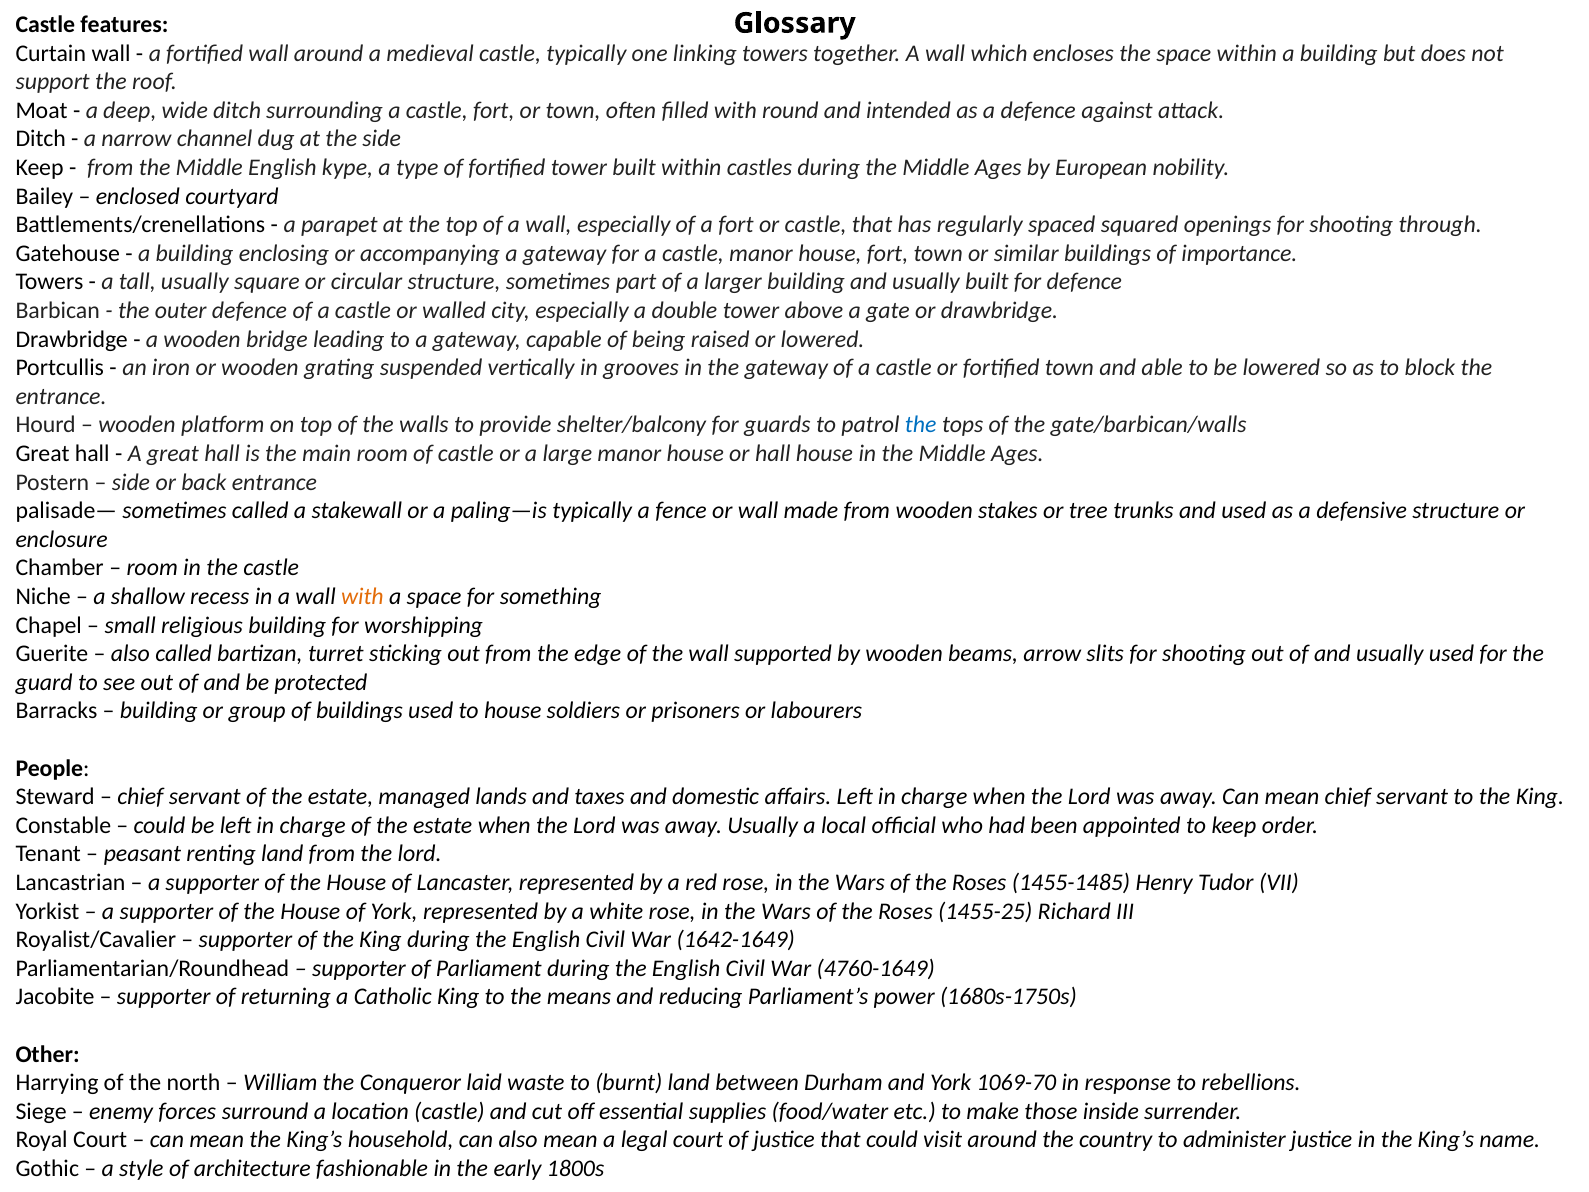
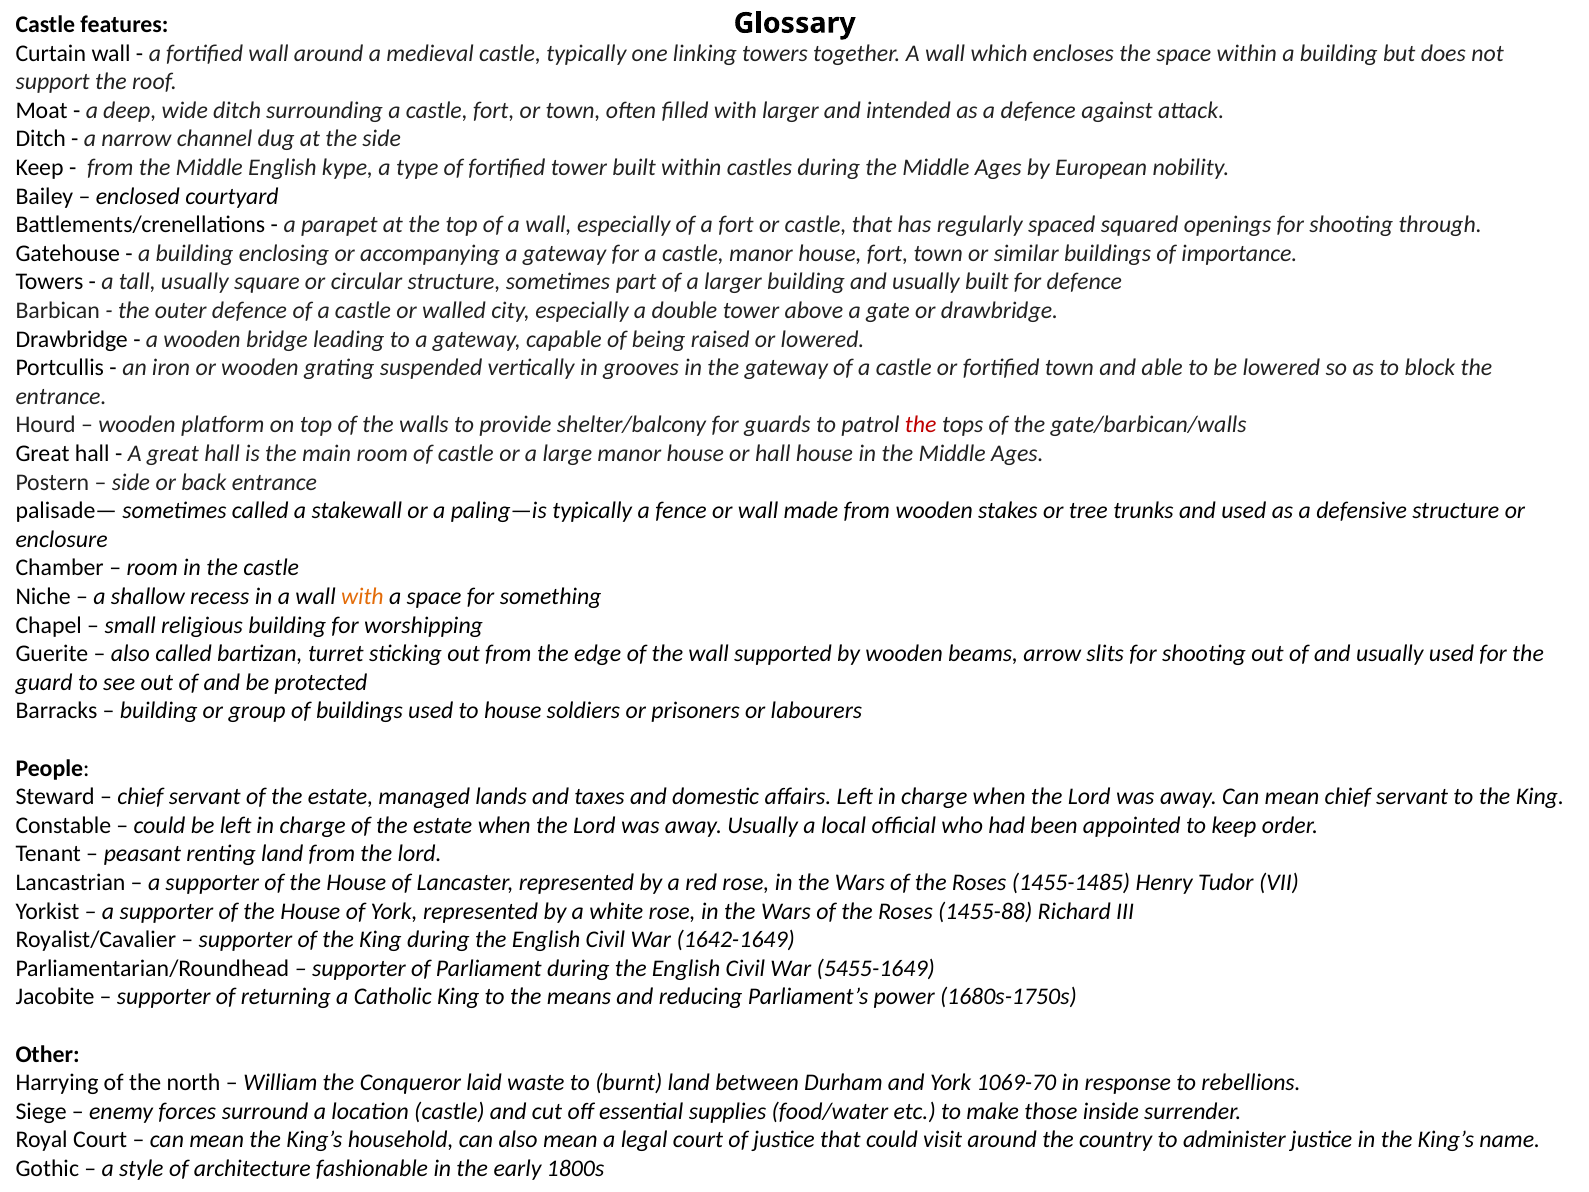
with round: round -> larger
the at (921, 425) colour: blue -> red
1455-25: 1455-25 -> 1455-88
4760-1649: 4760-1649 -> 5455-1649
